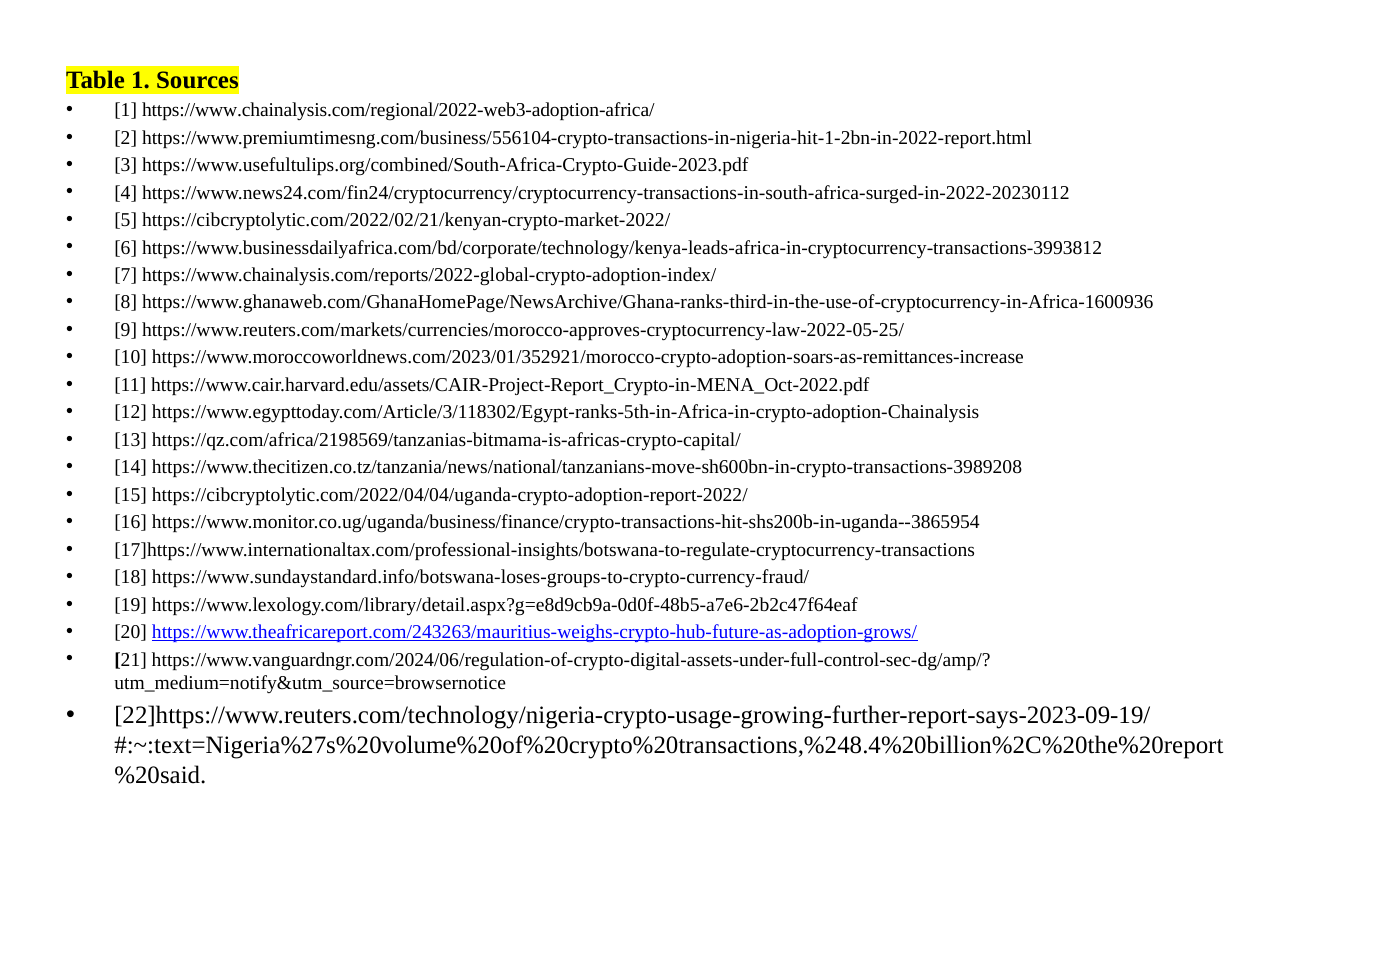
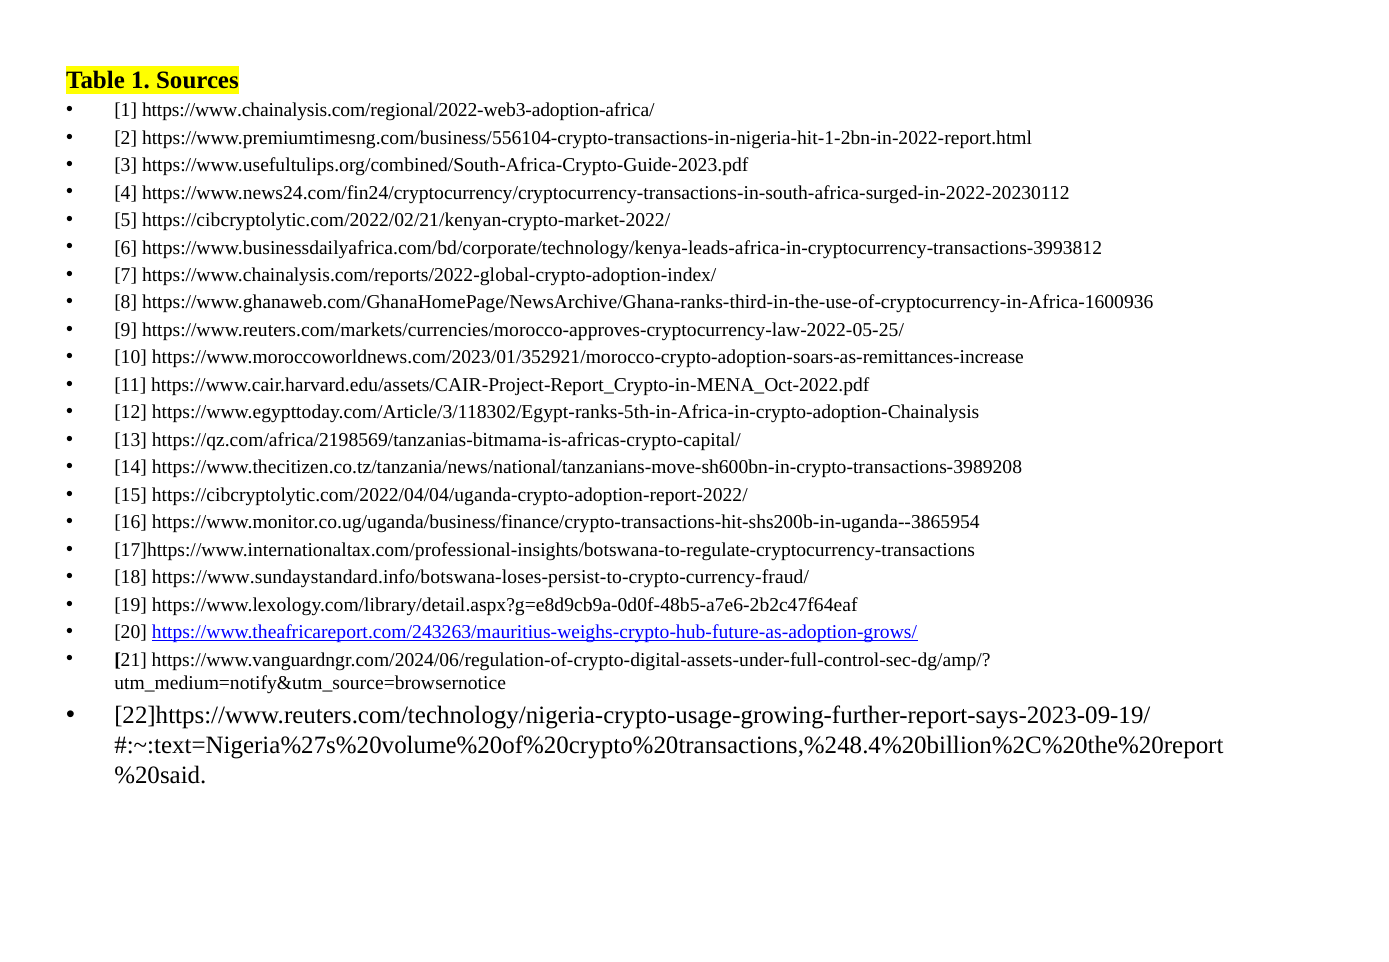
https://www.sundaystandard.info/botswana-loses-groups-to-crypto-currency-fraud/: https://www.sundaystandard.info/botswana-loses-groups-to-crypto-currency-fraud/ -> https://www.sundaystandard.info/botswana-loses-persist-to-crypto-currency-fraud/
